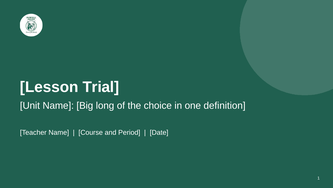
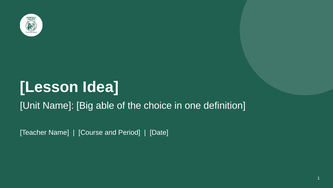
Trial: Trial -> Idea
long: long -> able
